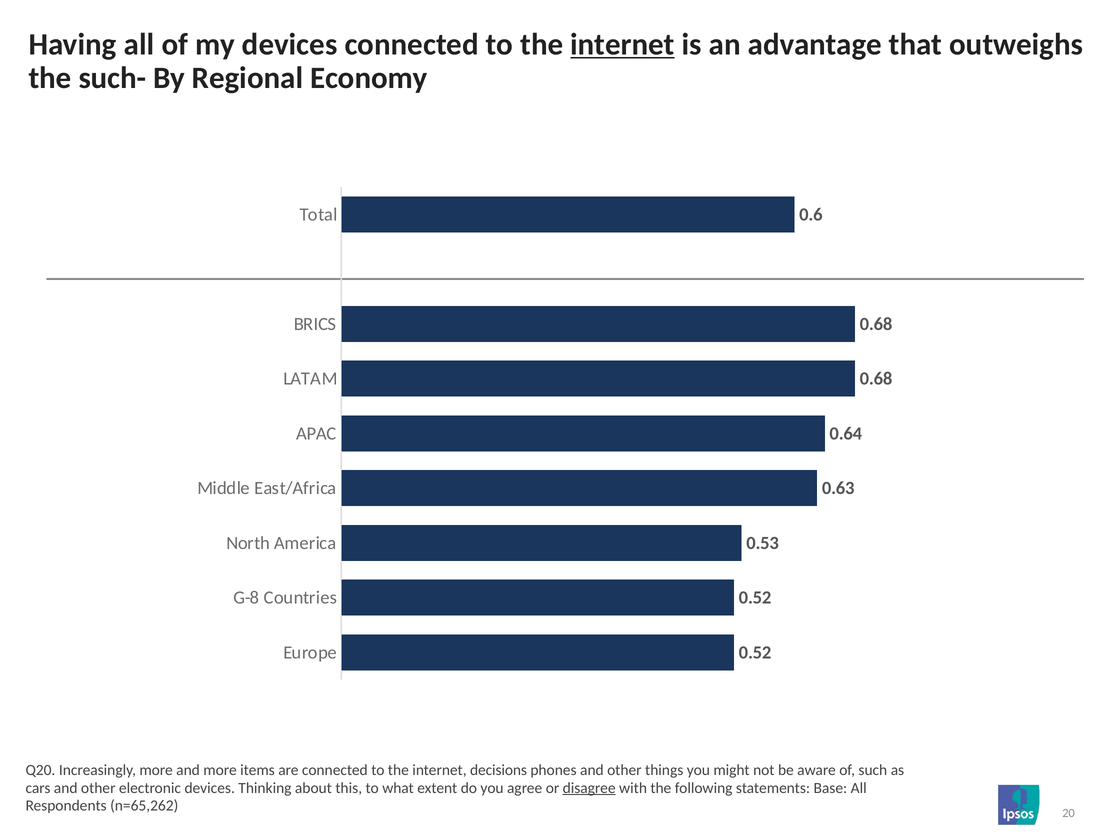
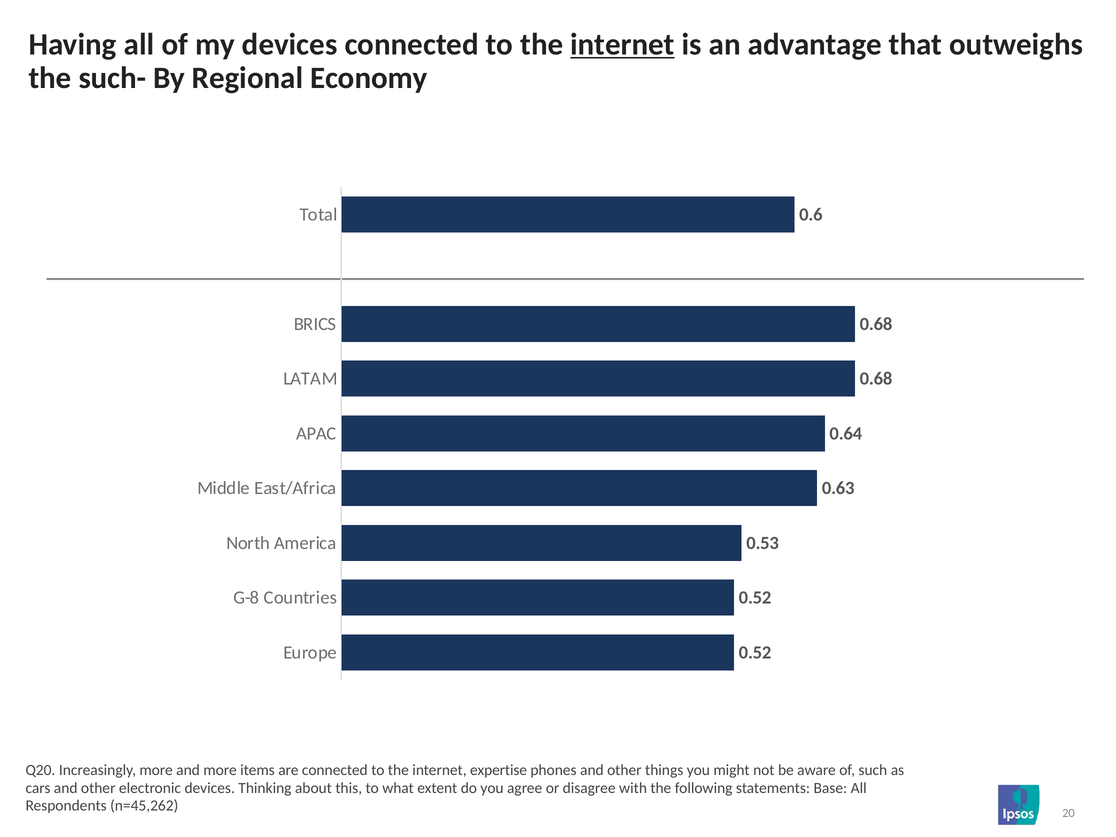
decisions: decisions -> expertise
disagree underline: present -> none
n=65,262: n=65,262 -> n=45,262
